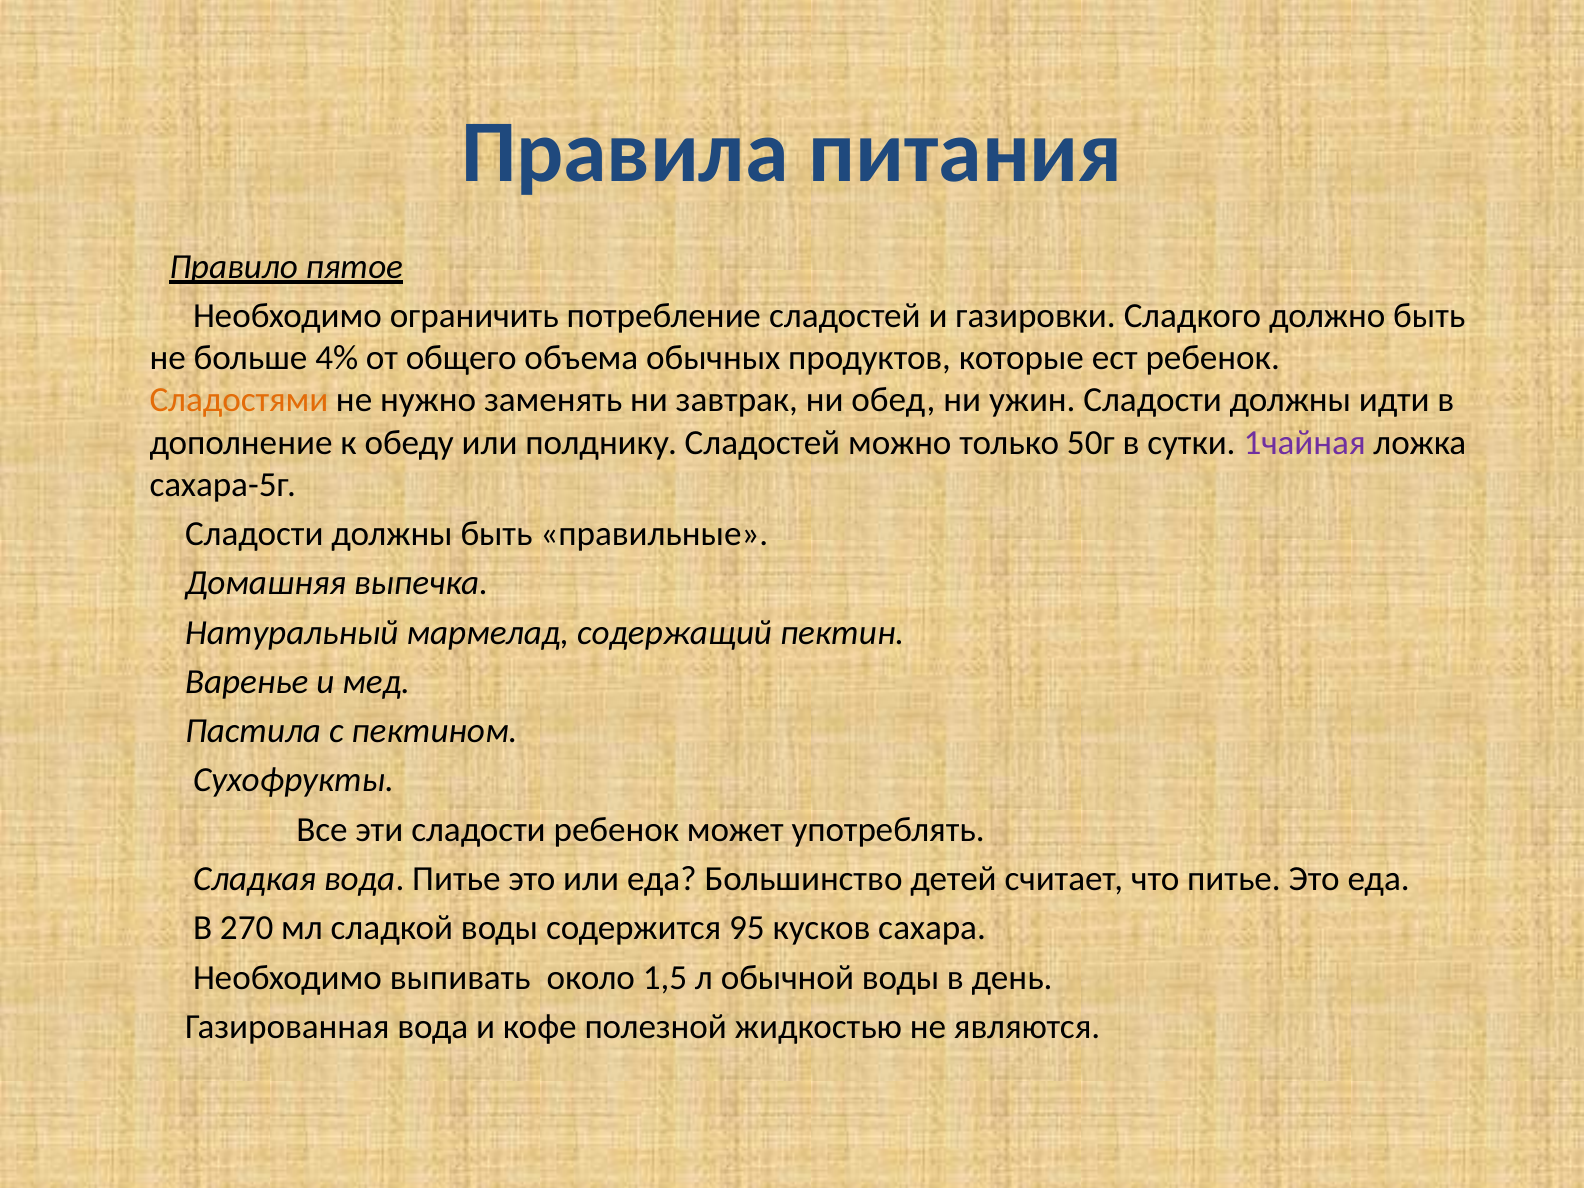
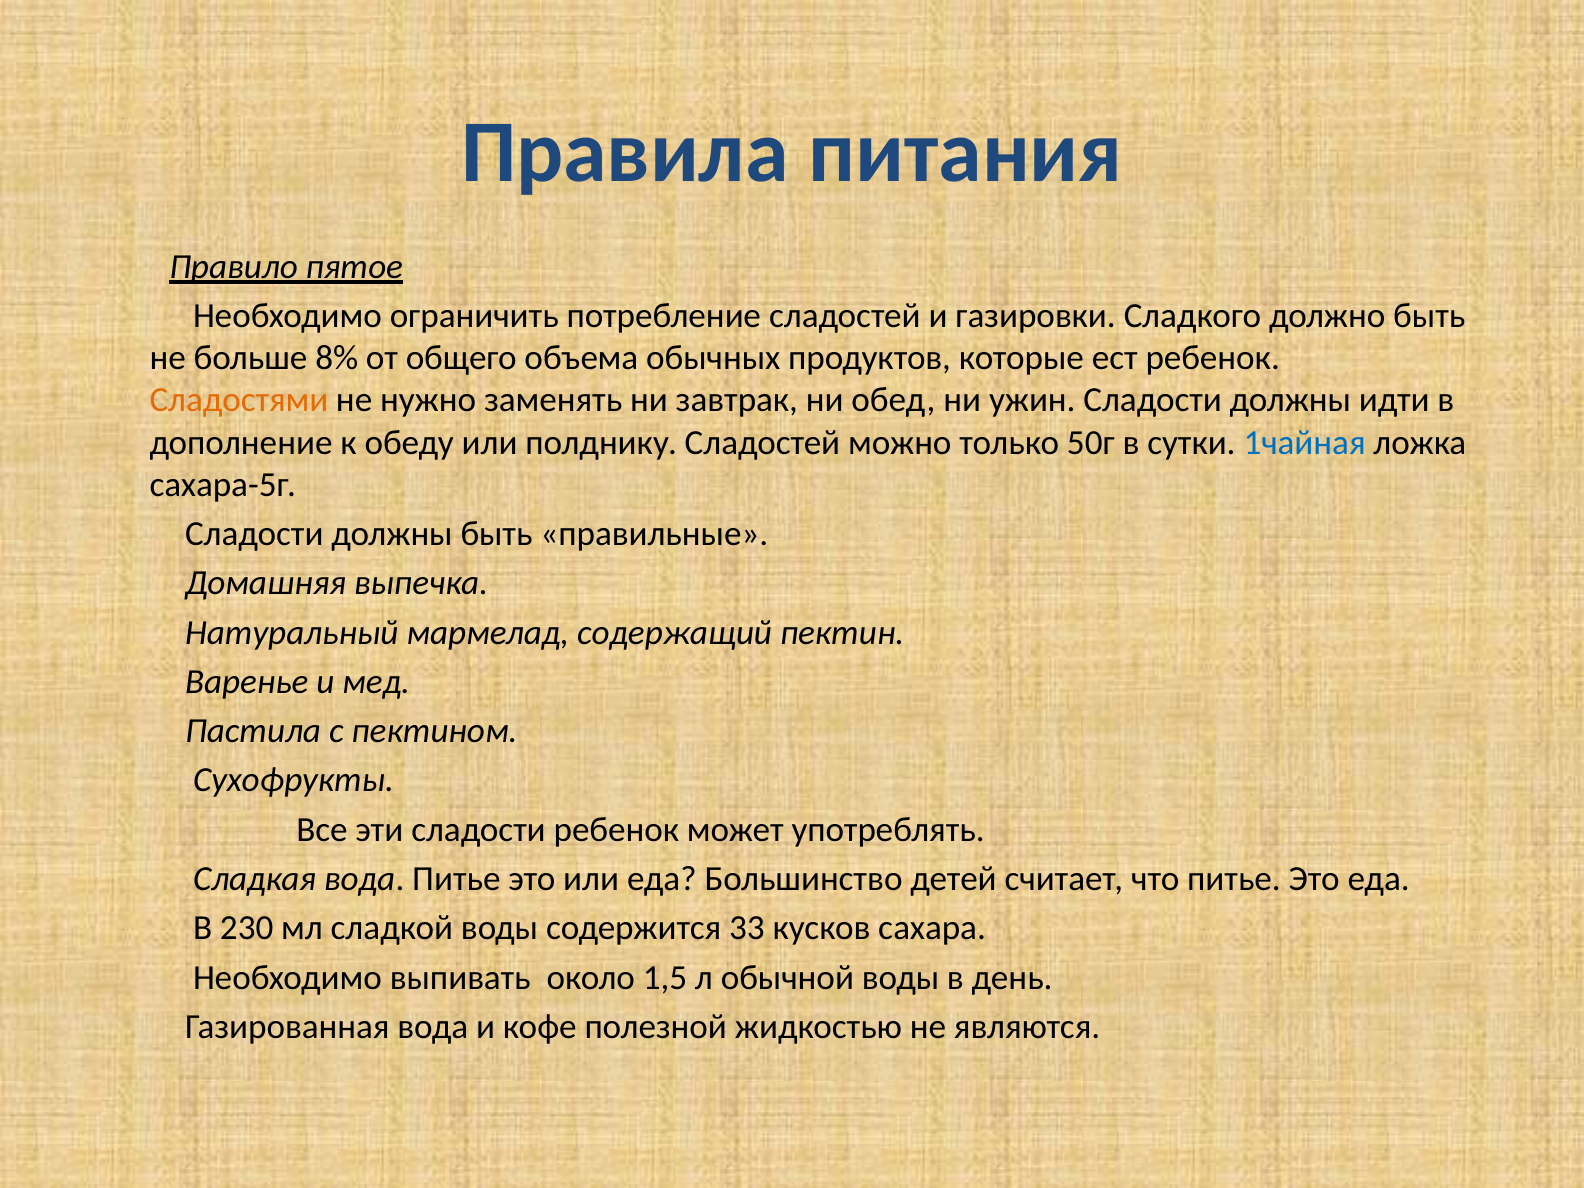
4%: 4% -> 8%
1чайная colour: purple -> blue
270: 270 -> 230
95: 95 -> 33
